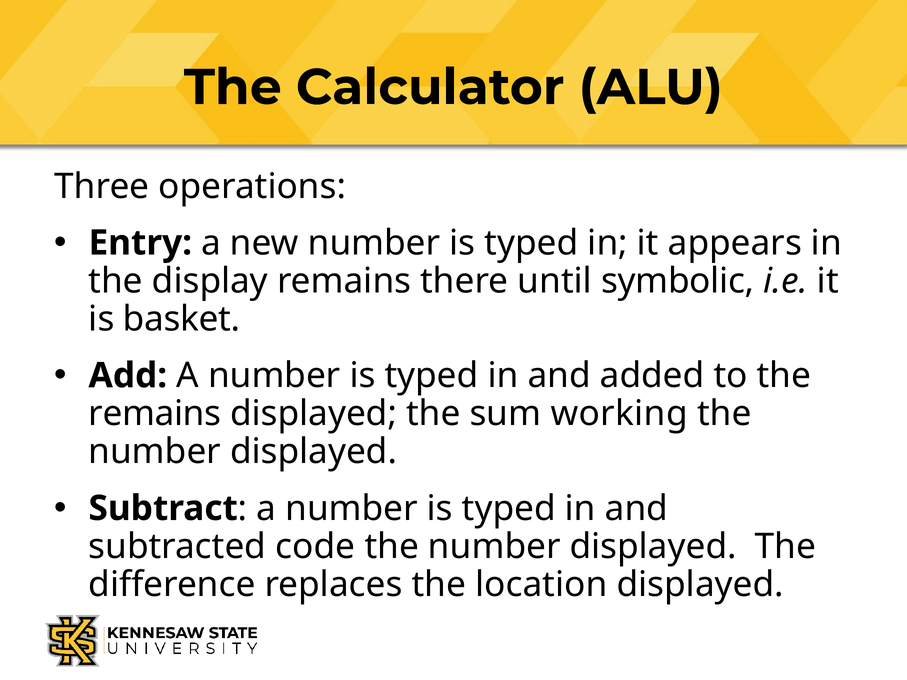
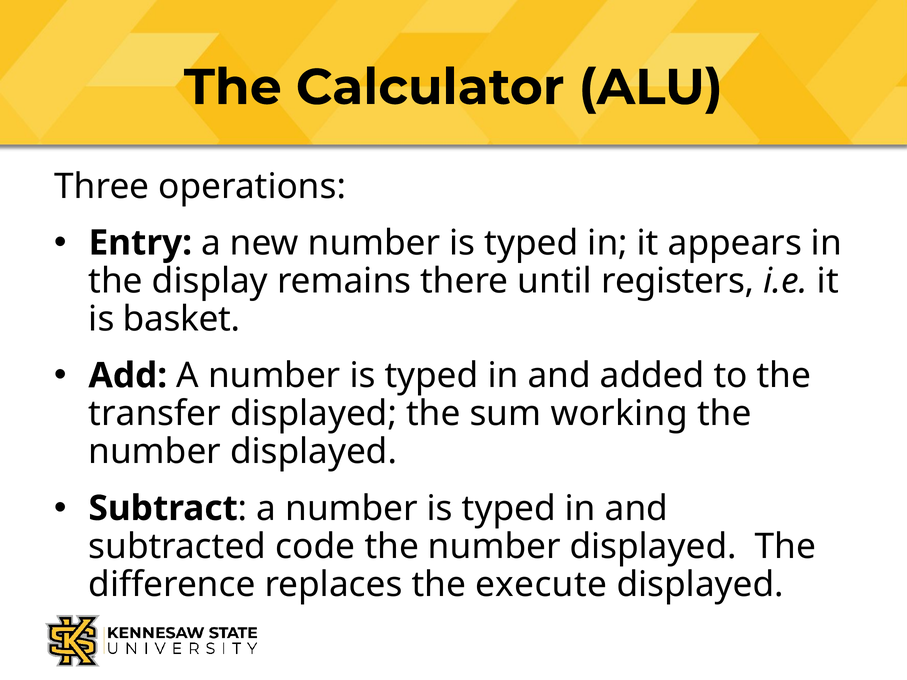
symbolic: symbolic -> registers
remains at (155, 414): remains -> transfer
location: location -> execute
